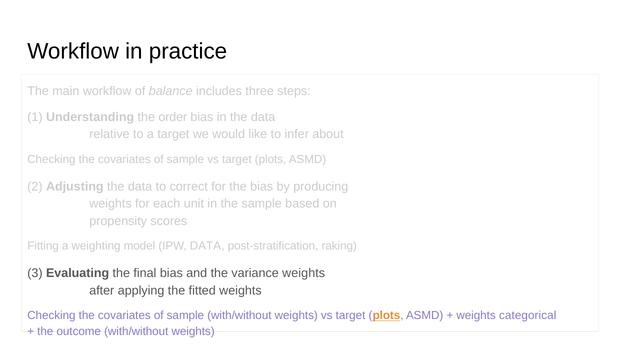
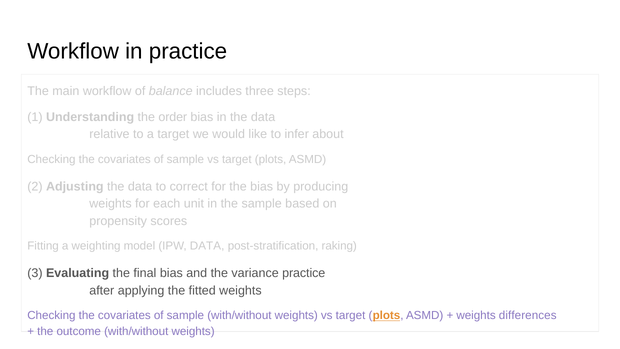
variance weights: weights -> practice
categorical: categorical -> differences
